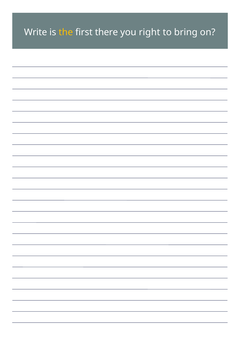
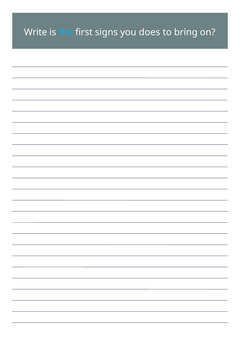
the colour: yellow -> light blue
there: there -> signs
right: right -> does
